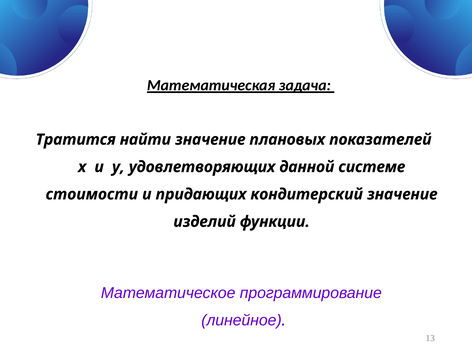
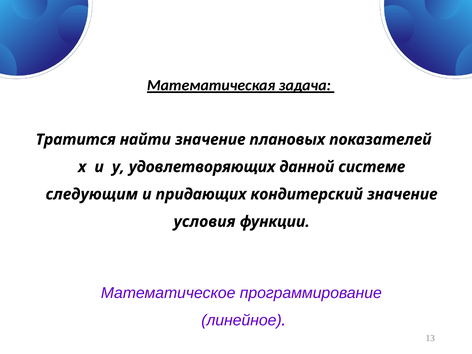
стоимости: стоимости -> следующим
изделий: изделий -> условия
